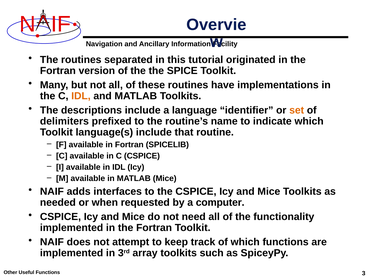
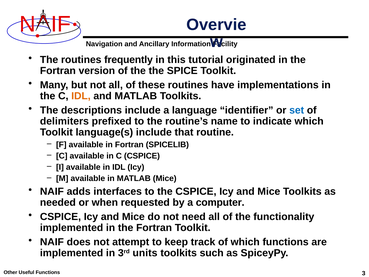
separated: separated -> frequently
set colour: orange -> blue
array: array -> units
